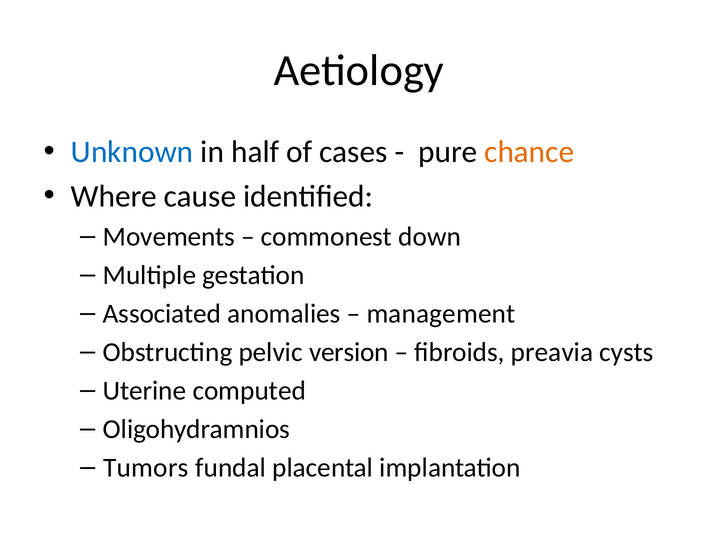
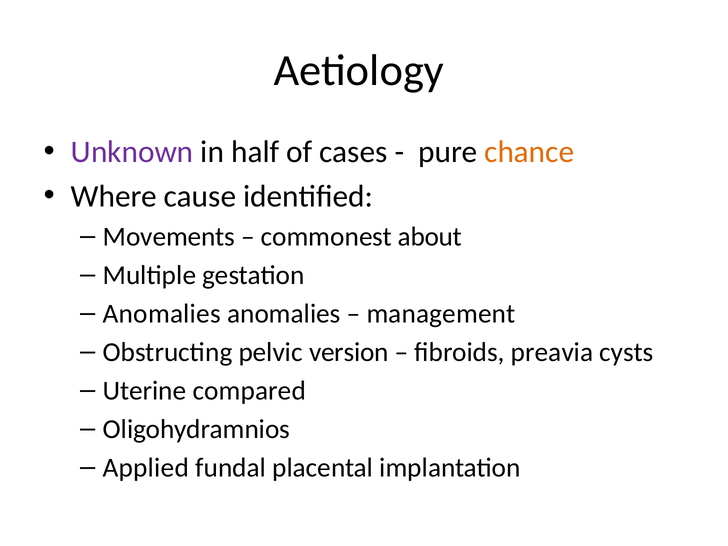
Unknown colour: blue -> purple
down: down -> about
Associated at (162, 314): Associated -> Anomalies
computed: computed -> compared
Tumors: Tumors -> Applied
